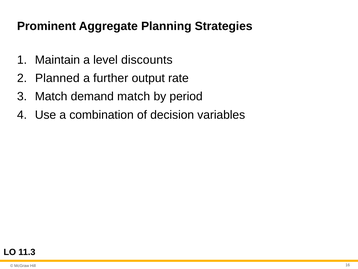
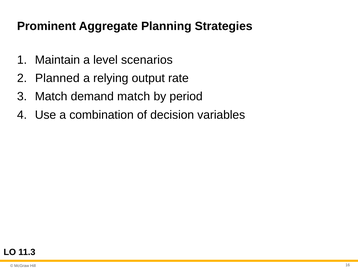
discounts: discounts -> scenarios
further: further -> relying
